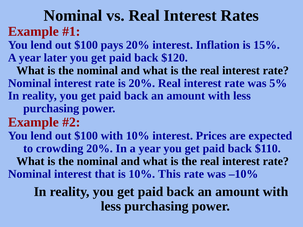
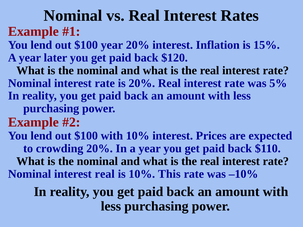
$100 pays: pays -> year
interest that: that -> real
